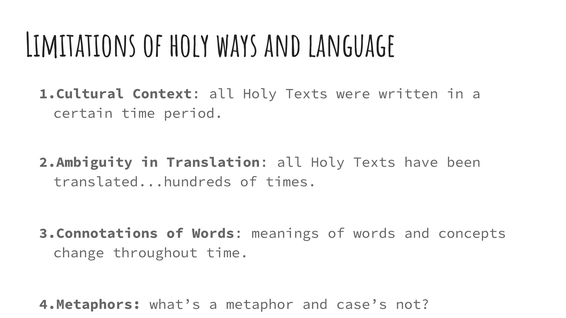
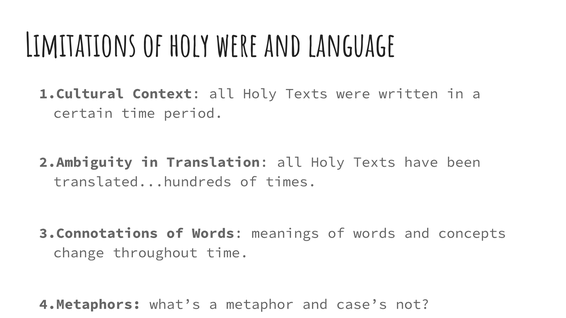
holy ways: ways -> were
